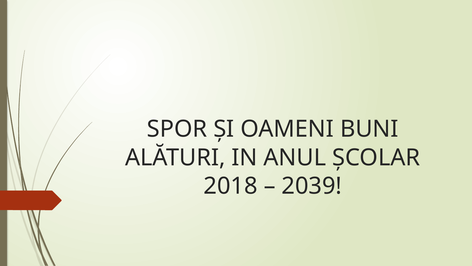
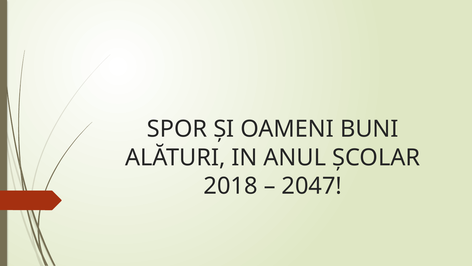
2039: 2039 -> 2047
